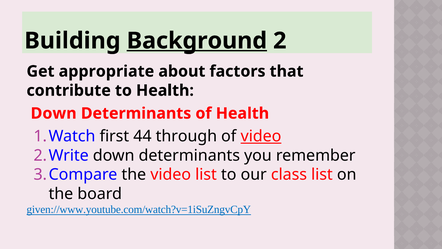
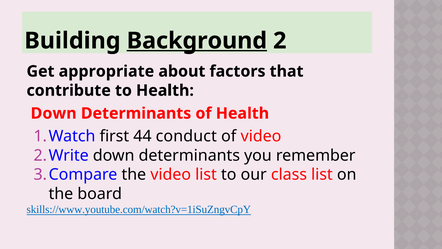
through: through -> conduct
video at (261, 136) underline: present -> none
given://www.youtube.com/watch?v=1iSuZngvCpY: given://www.youtube.com/watch?v=1iSuZngvCpY -> skills://www.youtube.com/watch?v=1iSuZngvCpY
